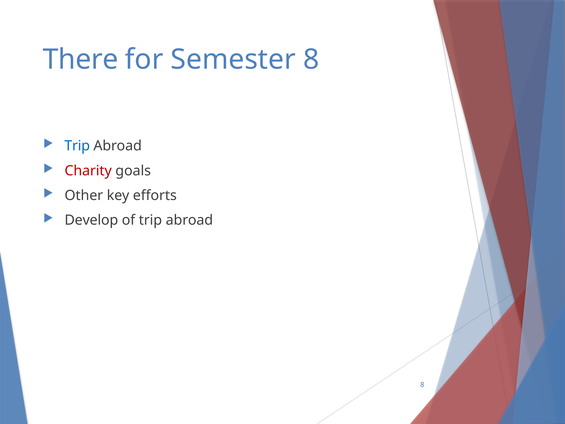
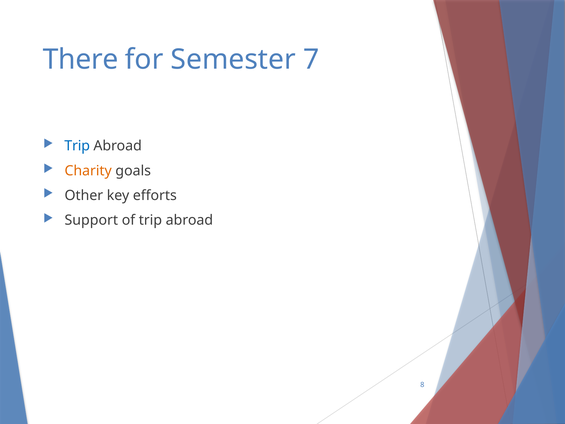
Semester 8: 8 -> 7
Charity colour: red -> orange
Develop: Develop -> Support
